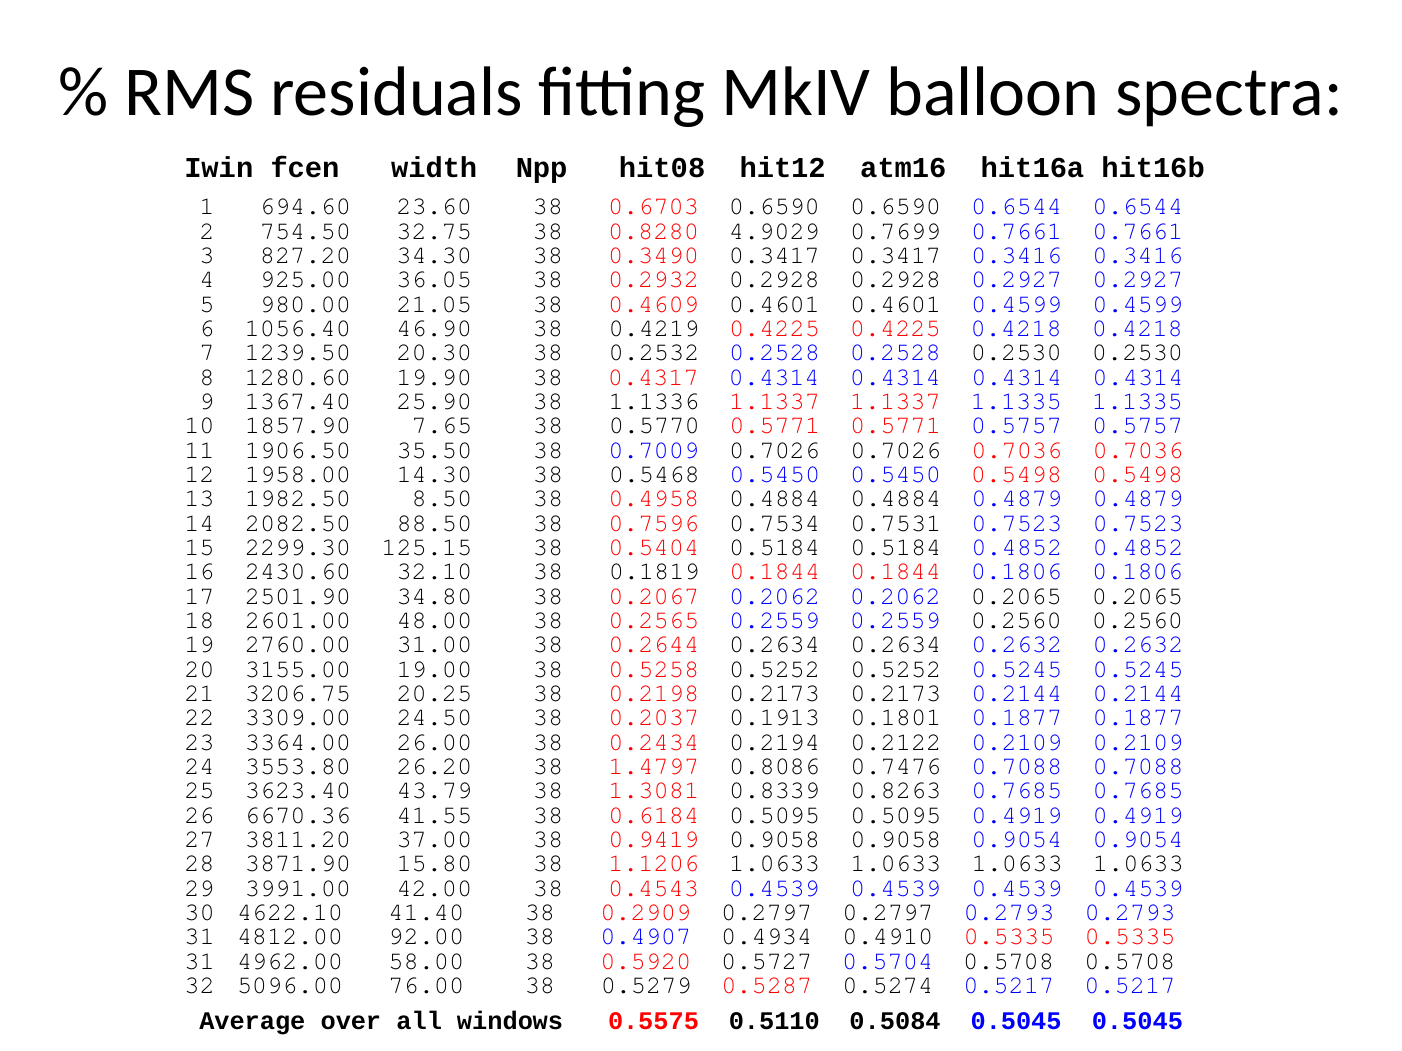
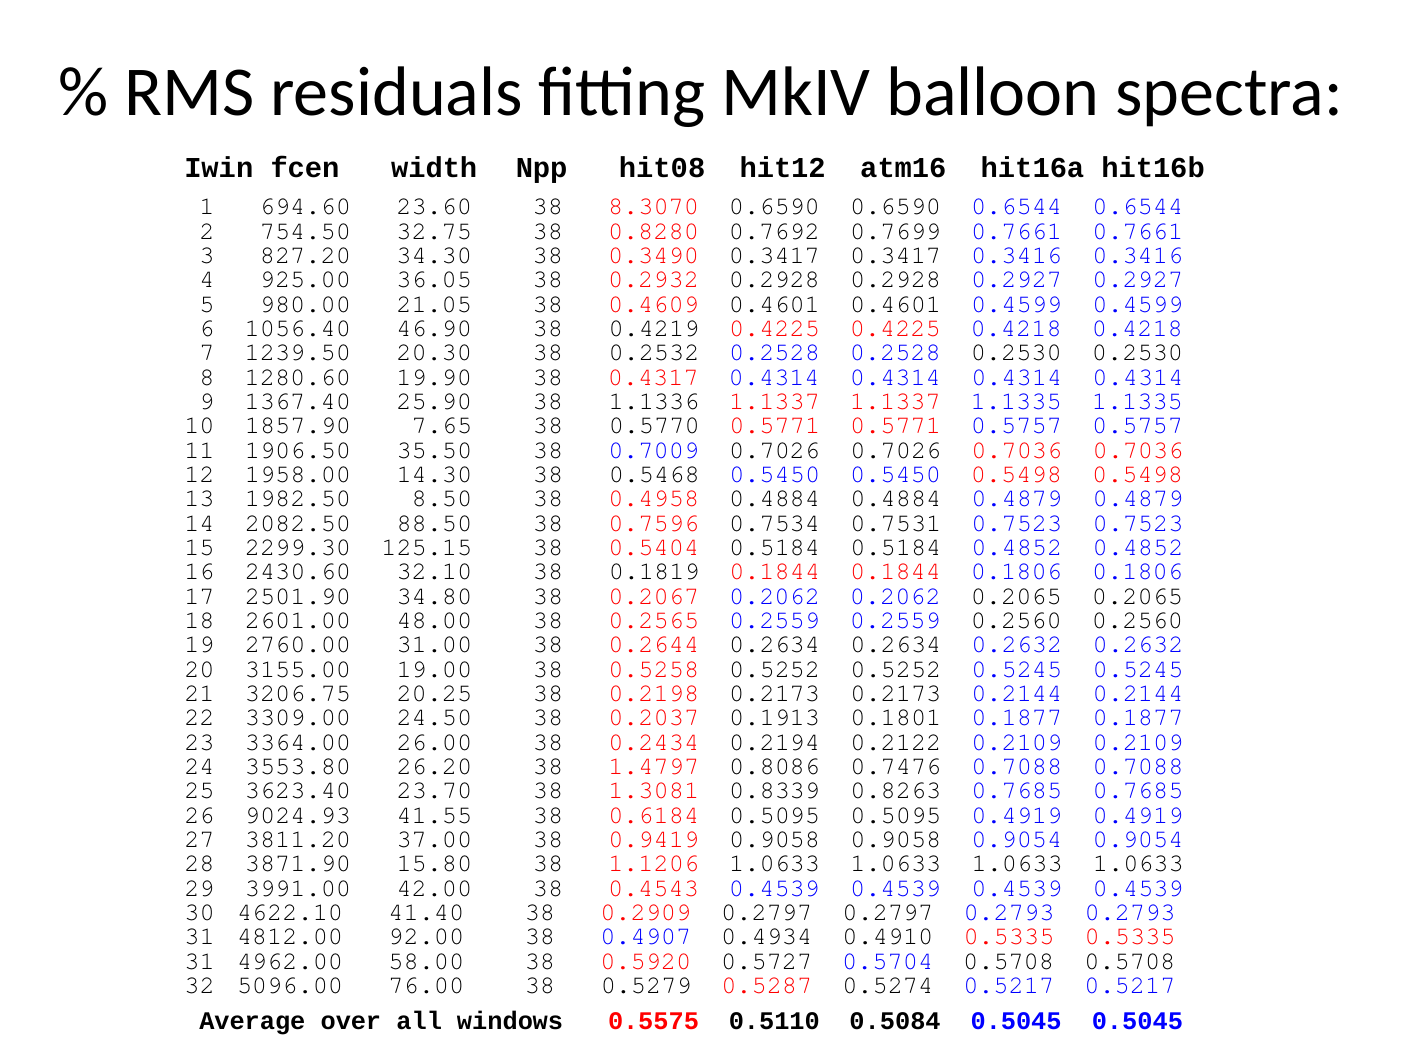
0.6703: 0.6703 -> 8.3070
4.9029: 4.9029 -> 0.7692
43.79: 43.79 -> 23.70
6670.36: 6670.36 -> 9024.93
